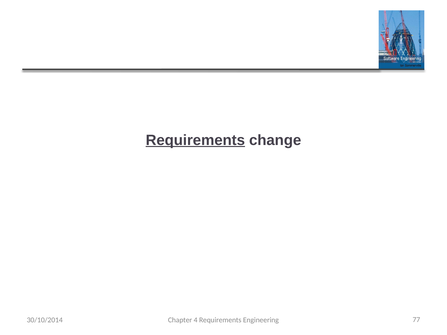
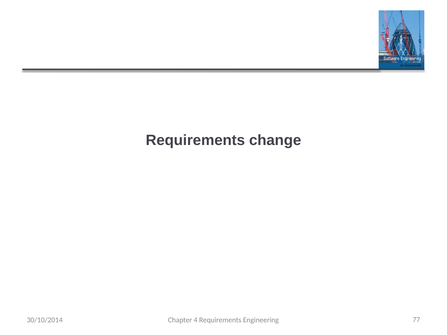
Requirements at (195, 140) underline: present -> none
